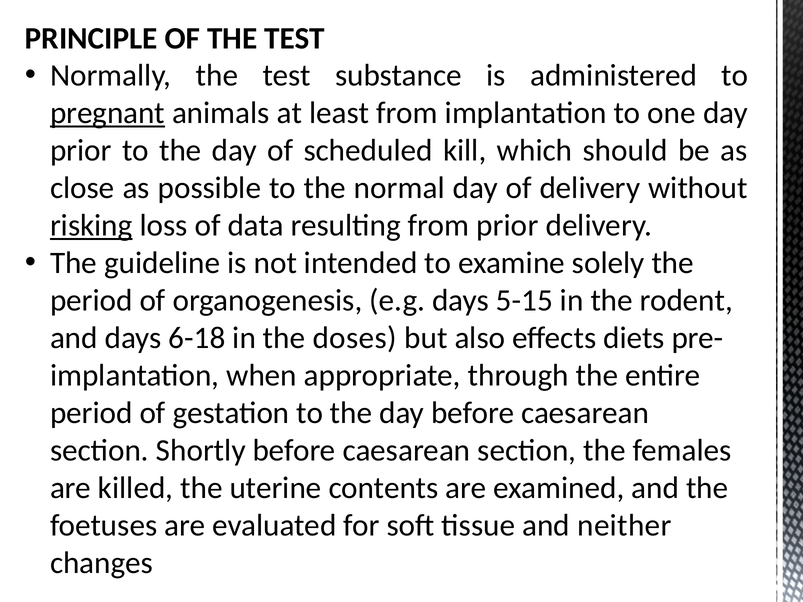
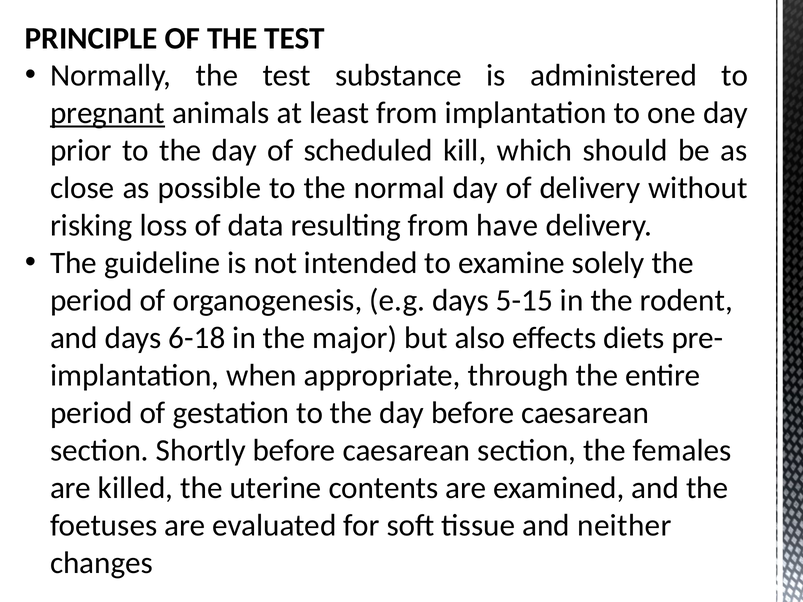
risking underline: present -> none
from prior: prior -> have
doses: doses -> major
